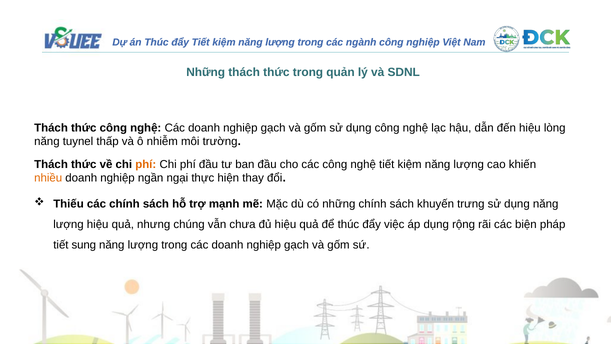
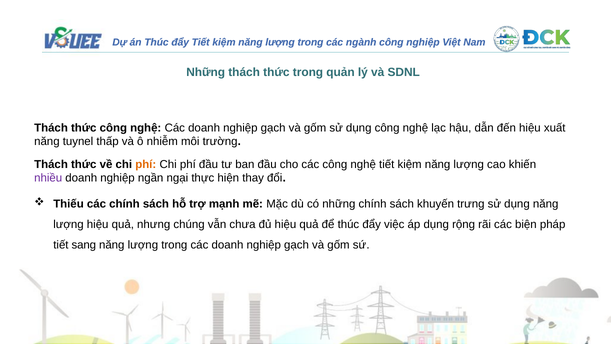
lòng: lòng -> xuất
nhiều colour: orange -> purple
sung: sung -> sang
